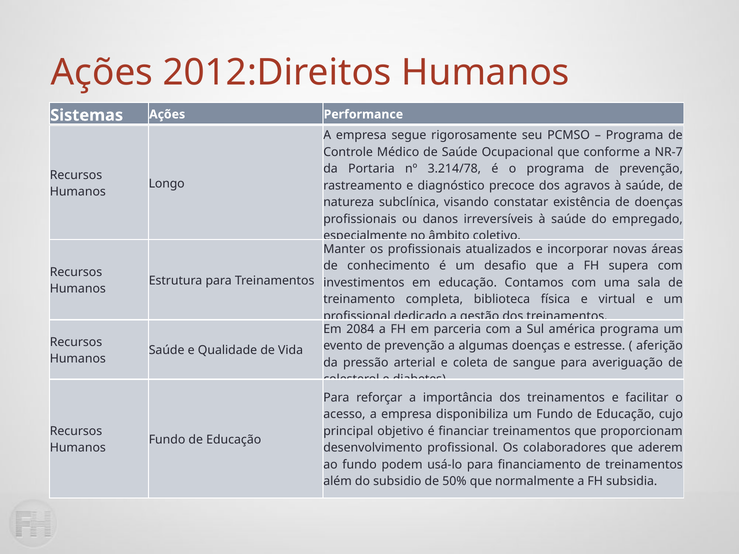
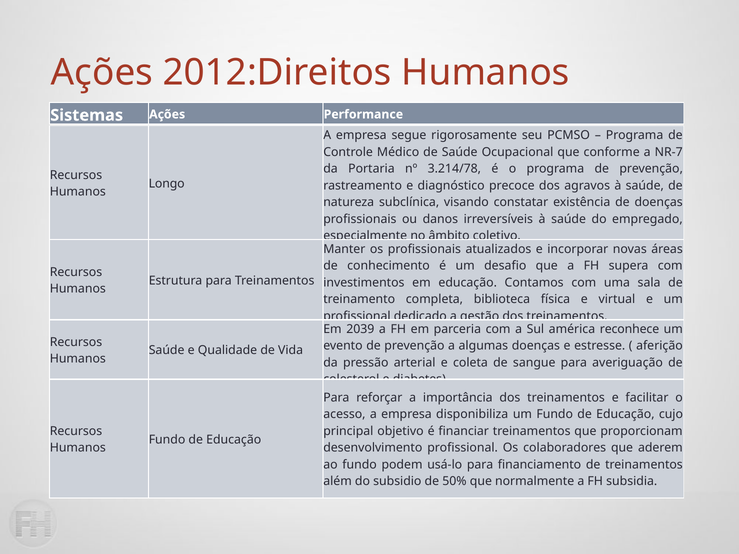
2084: 2084 -> 2039
américa programa: programa -> reconhece
